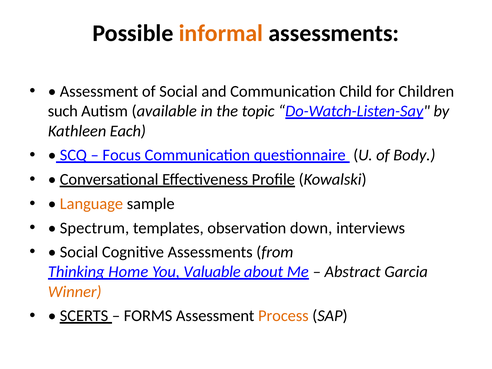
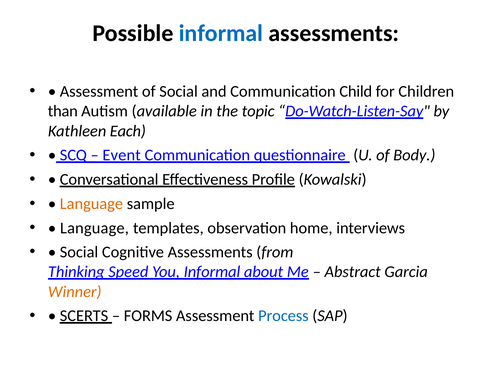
informal at (221, 33) colour: orange -> blue
such: such -> than
Focus: Focus -> Event
Spectrum at (94, 228): Spectrum -> Language
down: down -> home
Home: Home -> Speed
You Valuable: Valuable -> Informal
Process colour: orange -> blue
